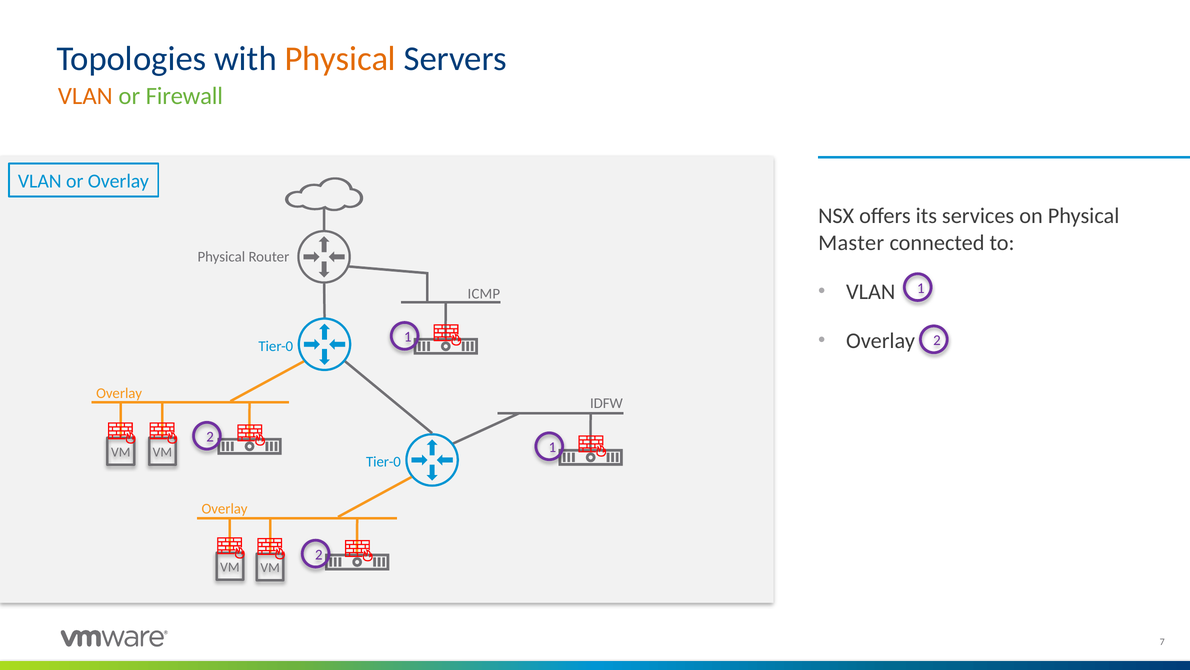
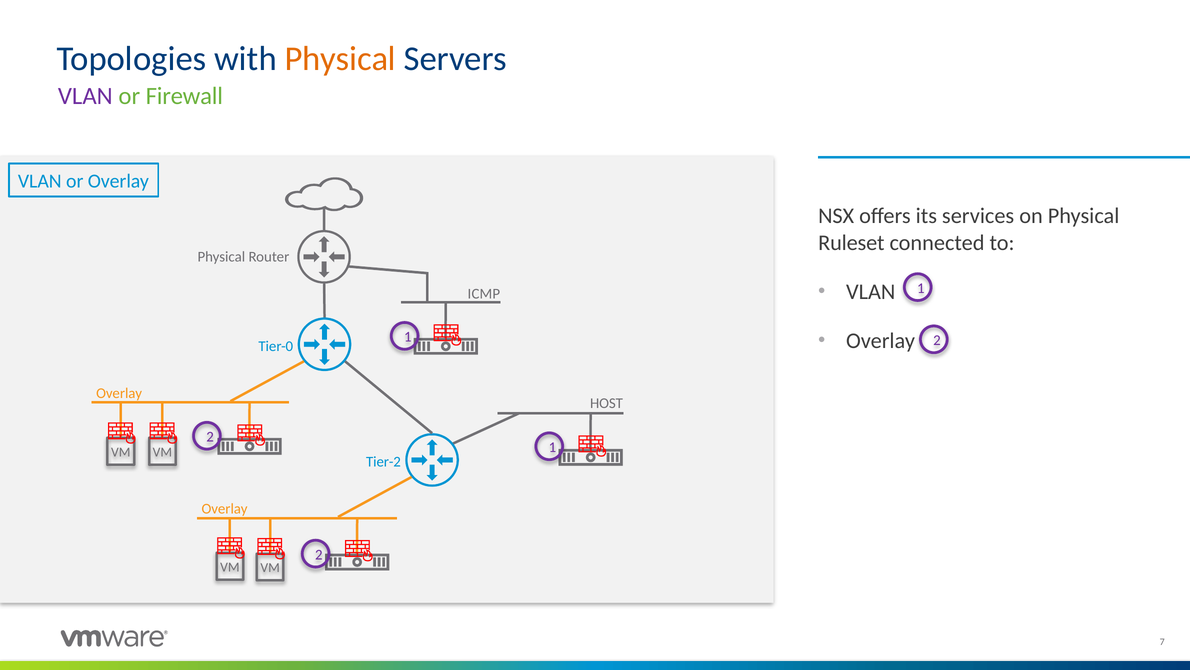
VLAN at (85, 96) colour: orange -> purple
Master: Master -> Ruleset
IDFW: IDFW -> HOST
Tier-0 at (383, 462): Tier-0 -> Tier-2
